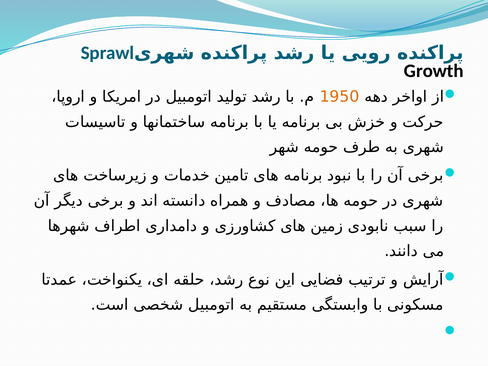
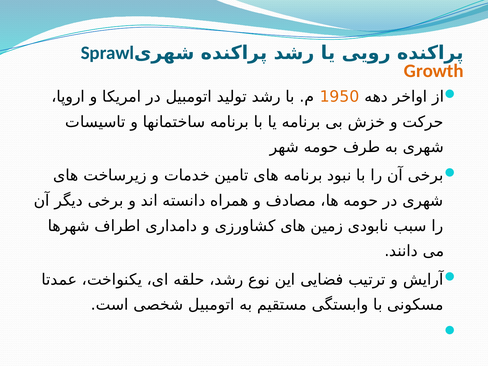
Growth colour: black -> orange
